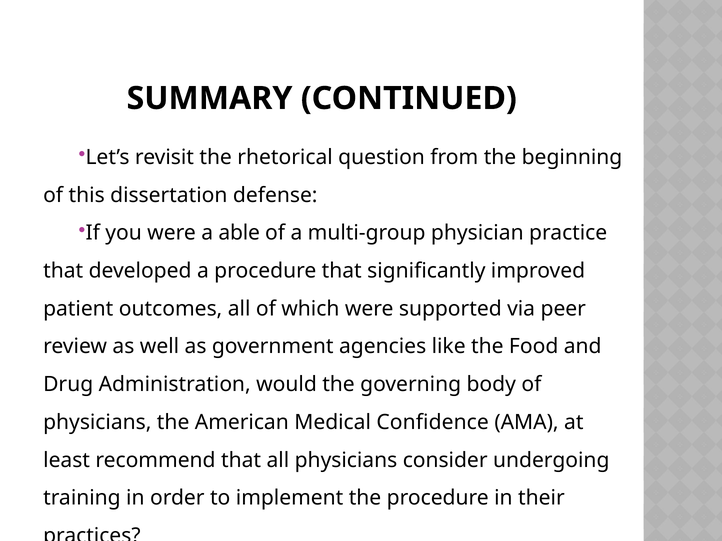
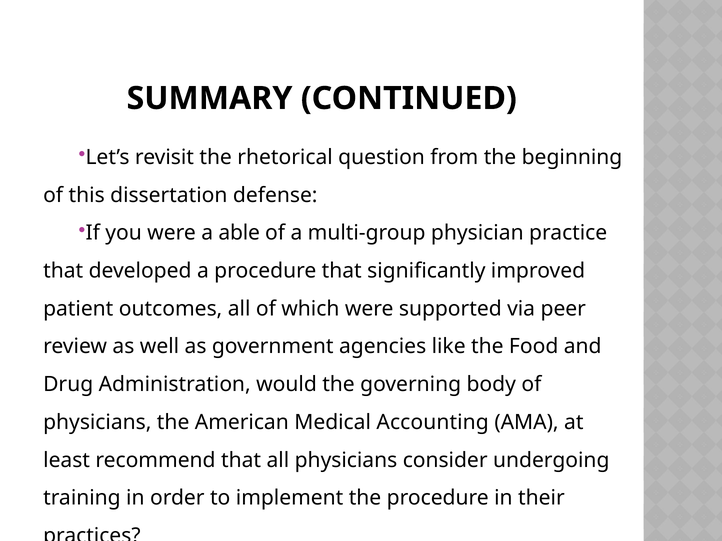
Confidence: Confidence -> Accounting
